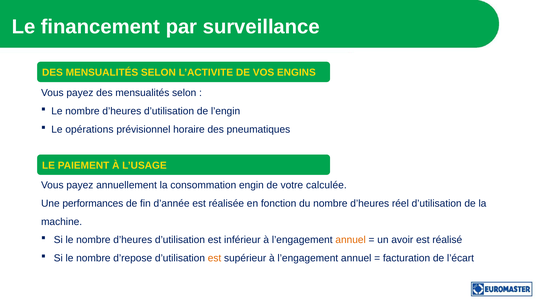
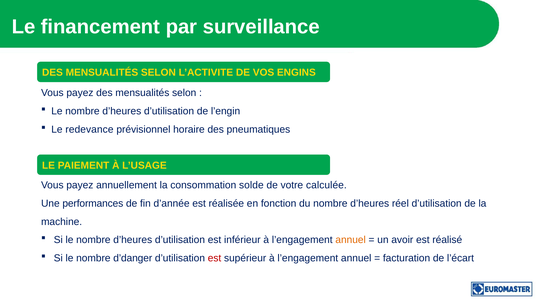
opérations: opérations -> redevance
engin: engin -> solde
d’repose: d’repose -> d’danger
est at (215, 258) colour: orange -> red
